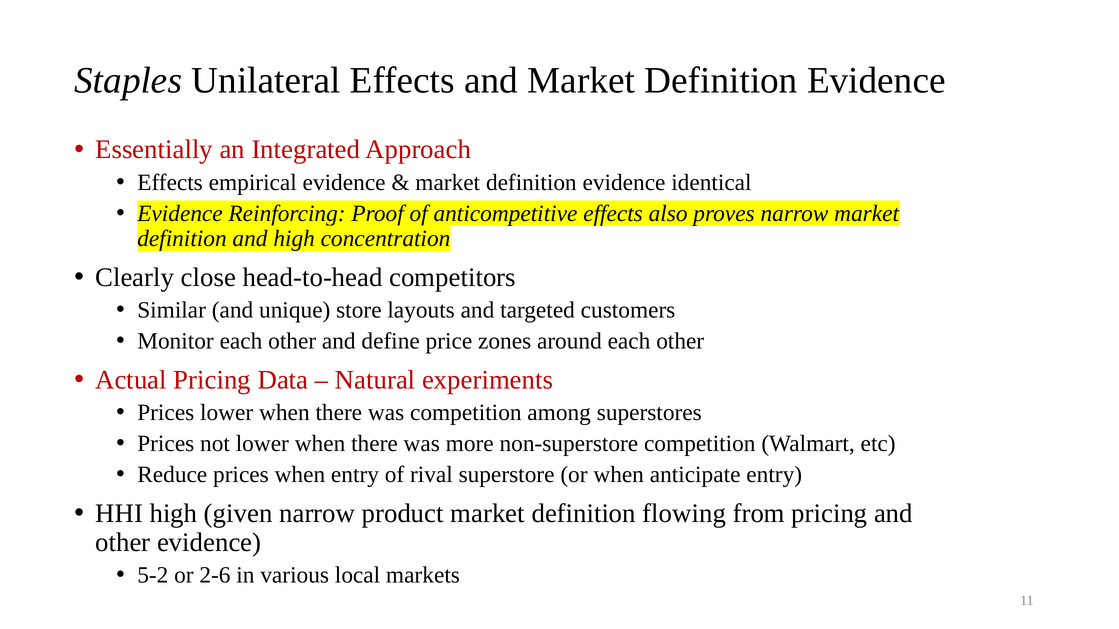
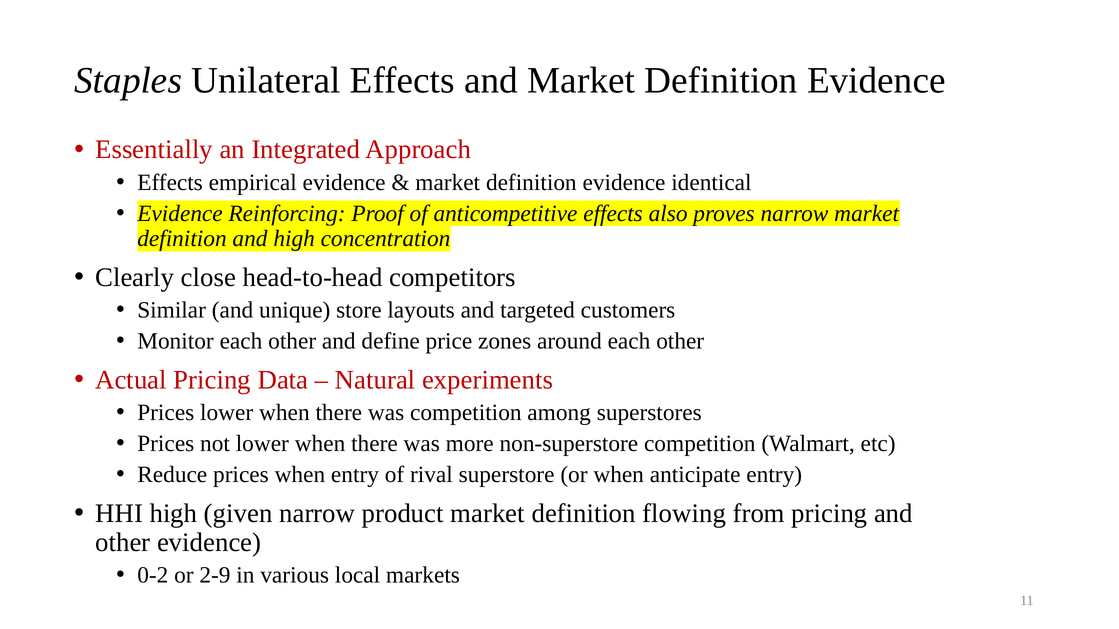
5-2: 5-2 -> 0-2
2-6: 2-6 -> 2-9
